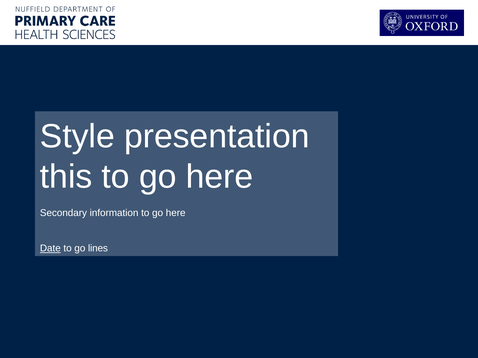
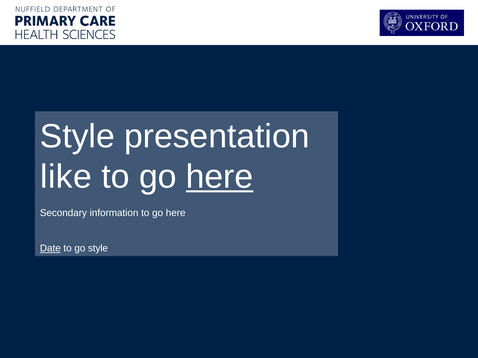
this: this -> like
here at (220, 177) underline: none -> present
go lines: lines -> style
